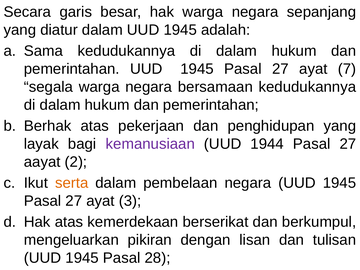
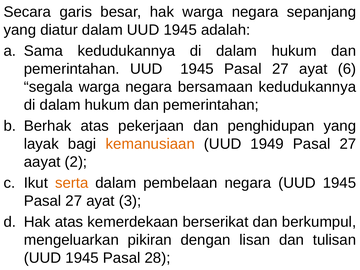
7: 7 -> 6
kemanusiaan colour: purple -> orange
1944: 1944 -> 1949
